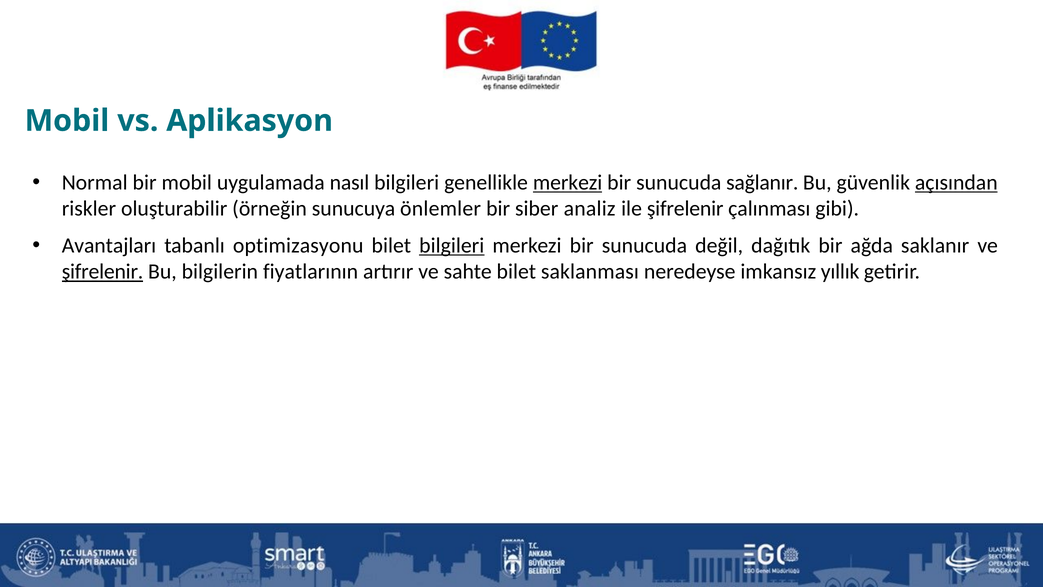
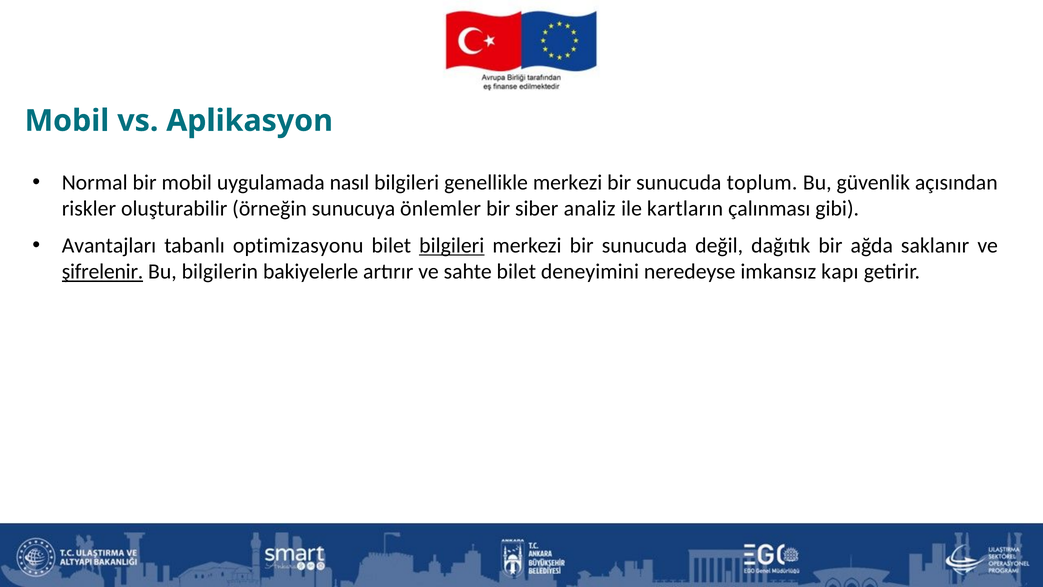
merkezi at (568, 182) underline: present -> none
sağlanır: sağlanır -> toplum
açısından underline: present -> none
ile şifrelenir: şifrelenir -> kartların
fiyatlarının: fiyatlarının -> bakiyelerle
saklanması: saklanması -> deneyimini
yıllık: yıllık -> kapı
